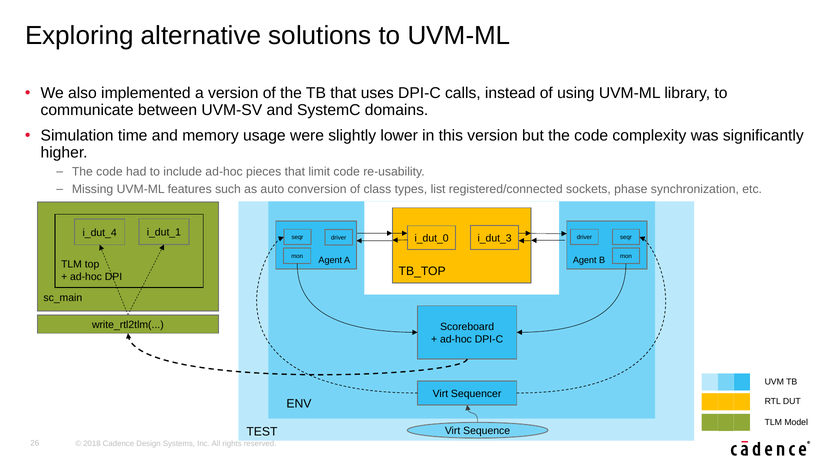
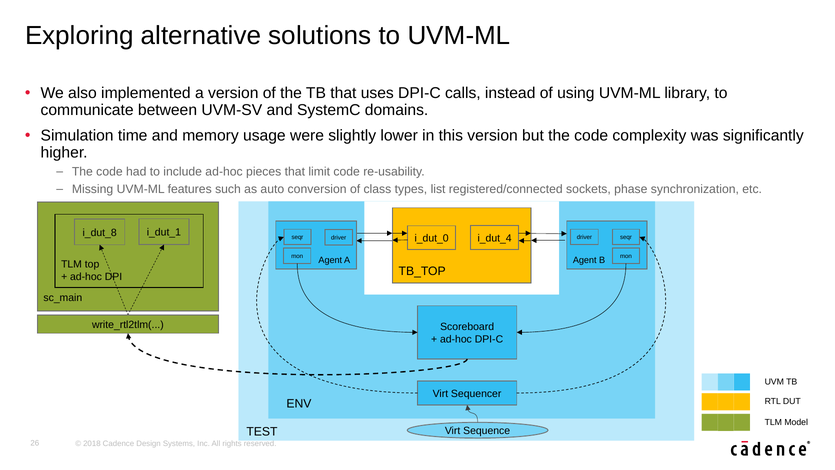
i_dut_4: i_dut_4 -> i_dut_8
i_dut_3: i_dut_3 -> i_dut_4
